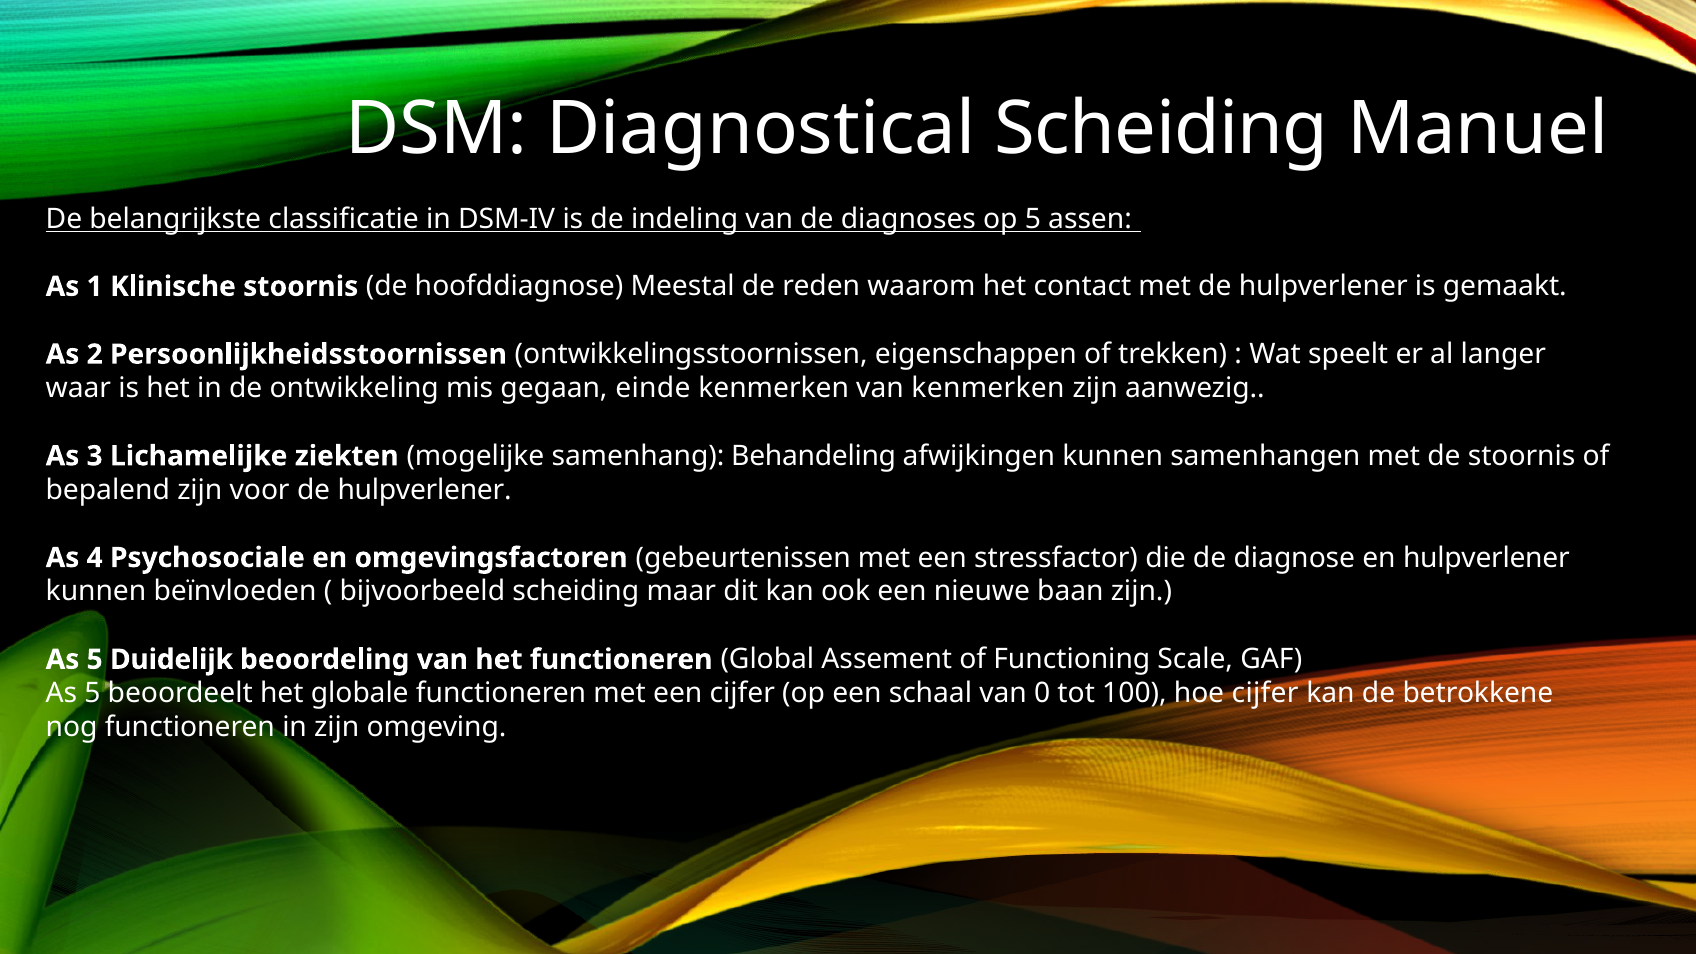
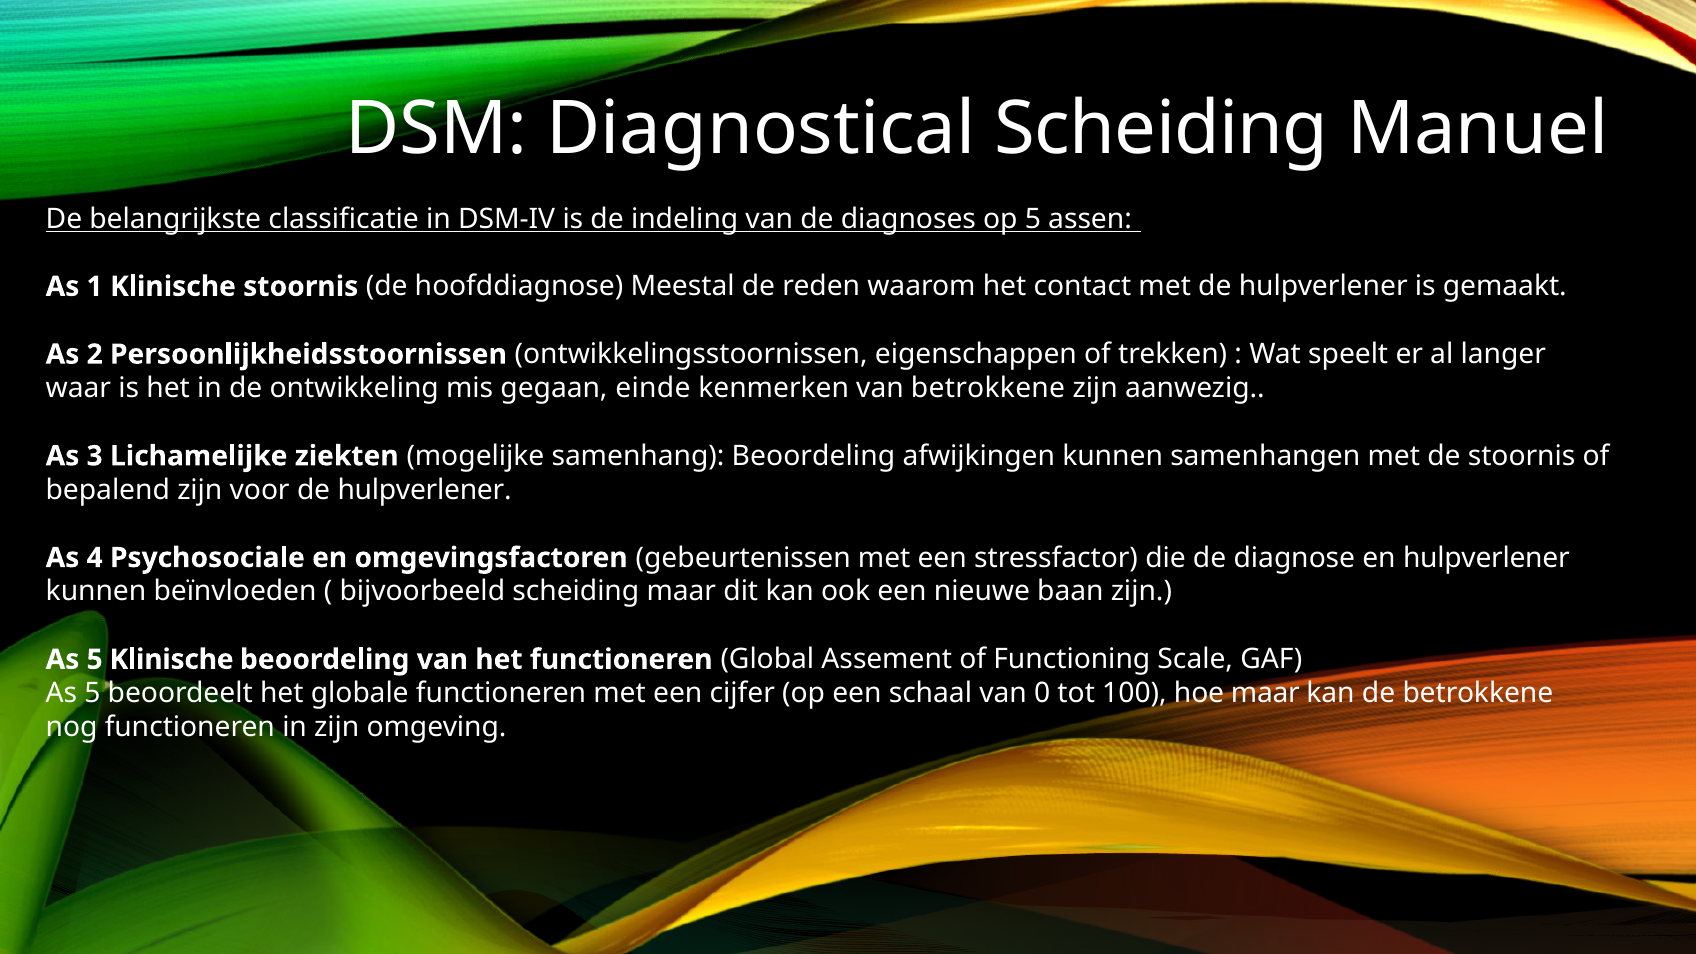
van kenmerken: kenmerken -> betrokkene
samenhang Behandeling: Behandeling -> Beoordeling
5 Duidelijk: Duidelijk -> Klinische
hoe cijfer: cijfer -> maar
